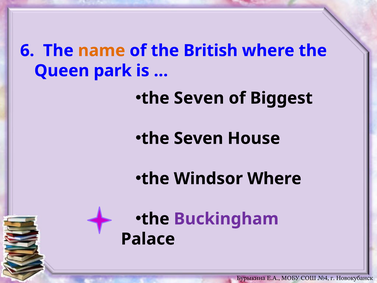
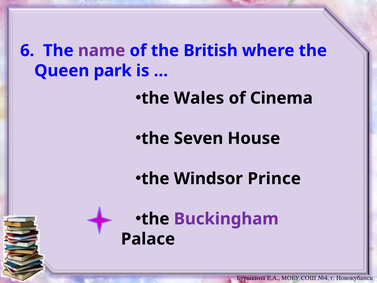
name colour: orange -> purple
Seven at (199, 98): Seven -> Wales
Biggest: Biggest -> Cinema
Windsor Where: Where -> Prince
